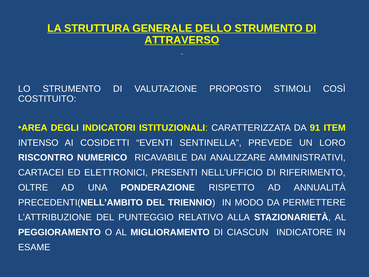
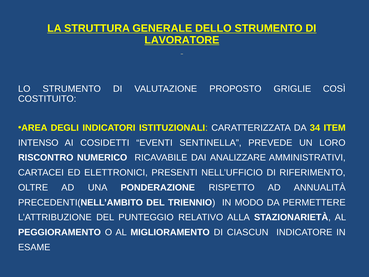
ATTRAVERSO: ATTRAVERSO -> LAVORATORE
STIMOLI: STIMOLI -> GRIGLIE
91: 91 -> 34
